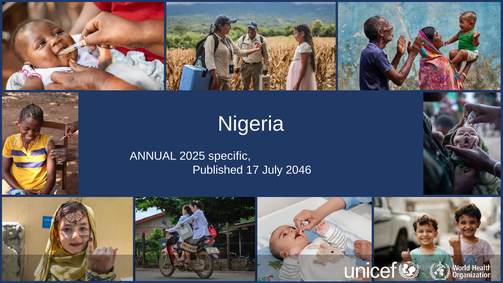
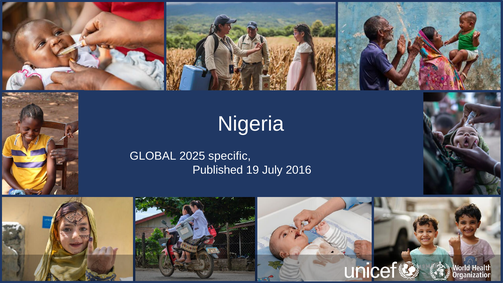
ANNUAL: ANNUAL -> GLOBAL
17: 17 -> 19
2046: 2046 -> 2016
